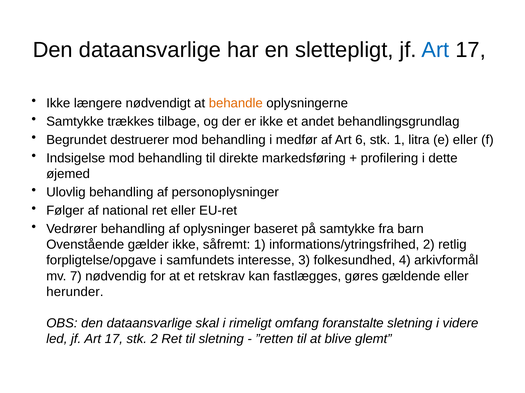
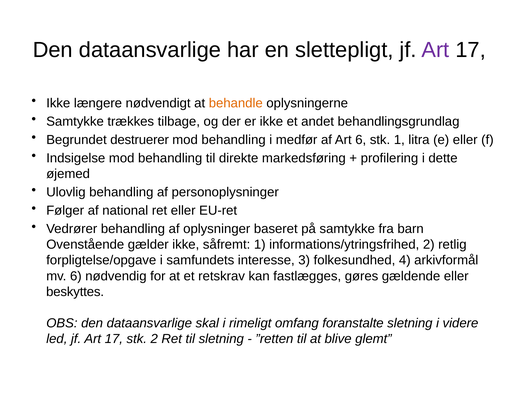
Art at (435, 50) colour: blue -> purple
mv 7: 7 -> 6
herunder: herunder -> beskyttes
